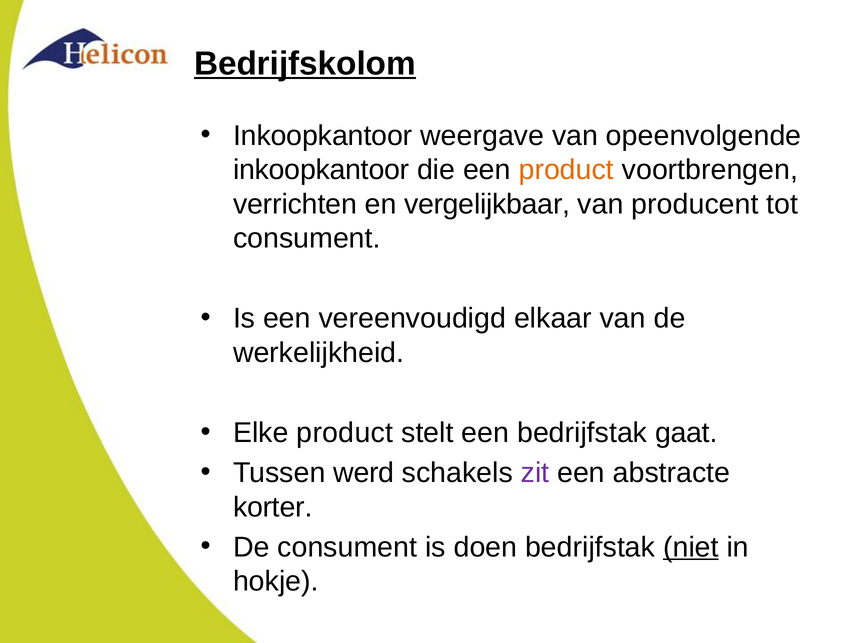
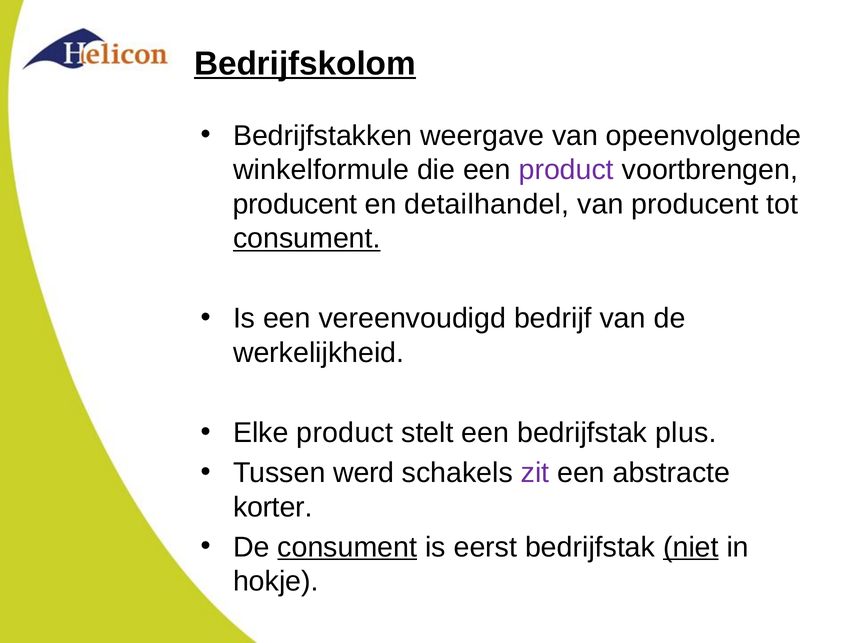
Inkoopkantoor at (323, 136): Inkoopkantoor -> Bedrijfstakken
inkoopkantoor at (321, 170): inkoopkantoor -> winkelformule
product at (566, 170) colour: orange -> purple
verrichten at (295, 204): verrichten -> producent
vergelijkbaar: vergelijkbaar -> detailhandel
consument at (307, 238) underline: none -> present
elkaar: elkaar -> bedrijf
gaat: gaat -> plus
consument at (347, 547) underline: none -> present
doen: doen -> eerst
